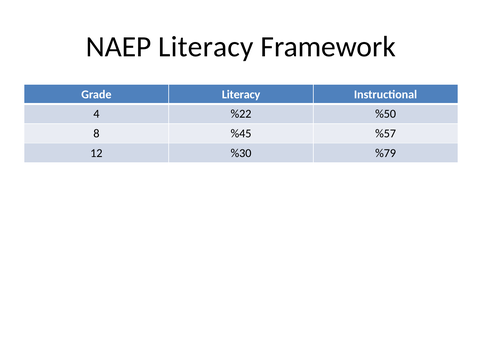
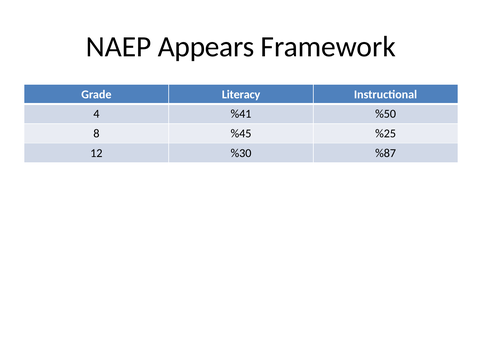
NAEP Literacy: Literacy -> Appears
%22: %22 -> %41
%57: %57 -> %25
%79: %79 -> %87
